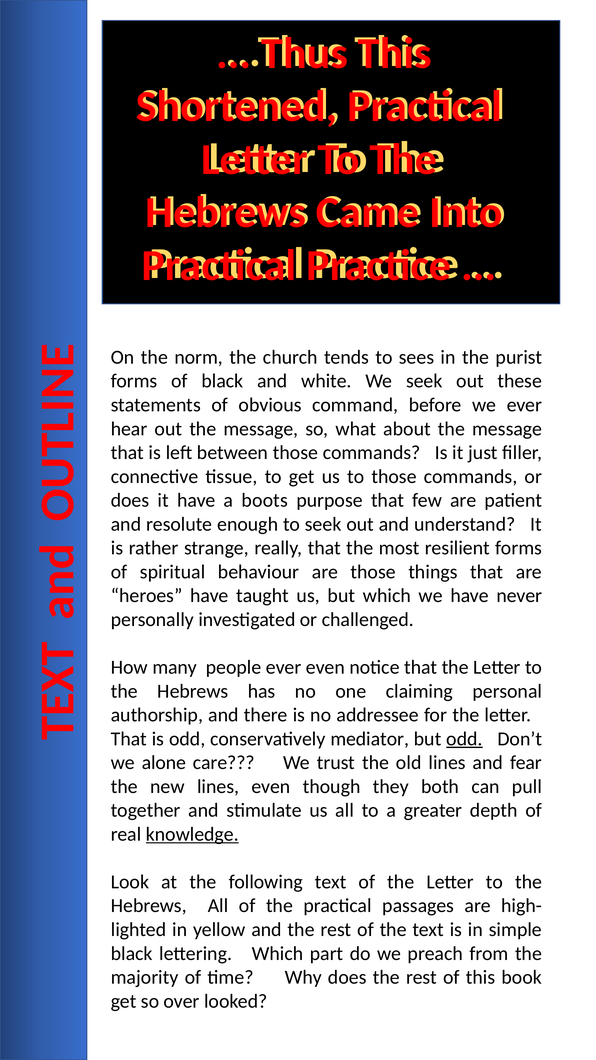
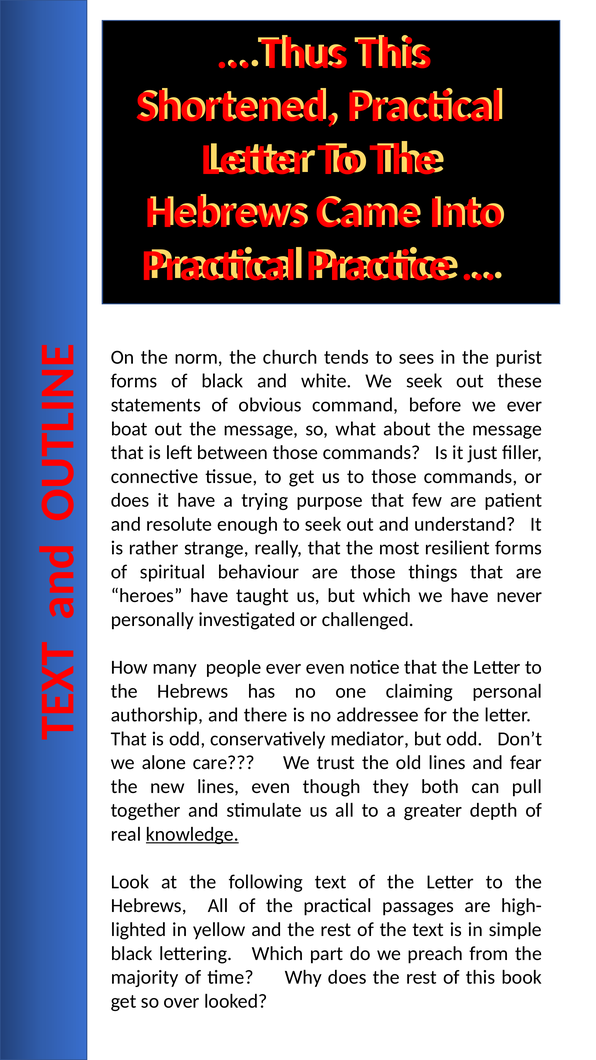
hear: hear -> boat
boots: boots -> trying
odd at (464, 739) underline: present -> none
